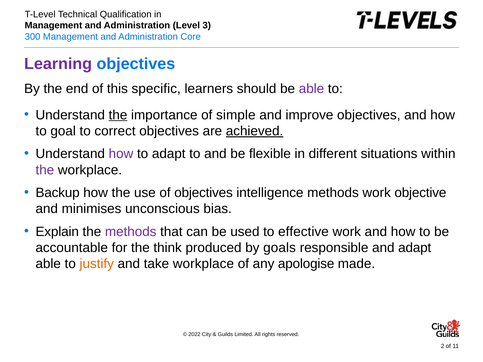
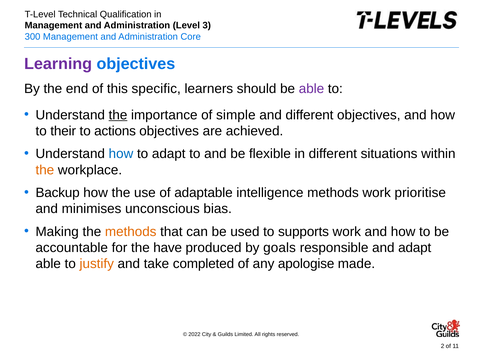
and improve: improve -> different
goal: goal -> their
correct: correct -> actions
achieved underline: present -> none
how at (121, 154) colour: purple -> blue
the at (45, 170) colour: purple -> orange
of objectives: objectives -> adaptable
objective: objective -> prioritise
Explain: Explain -> Making
methods at (131, 232) colour: purple -> orange
effective: effective -> supports
think: think -> have
take workplace: workplace -> completed
